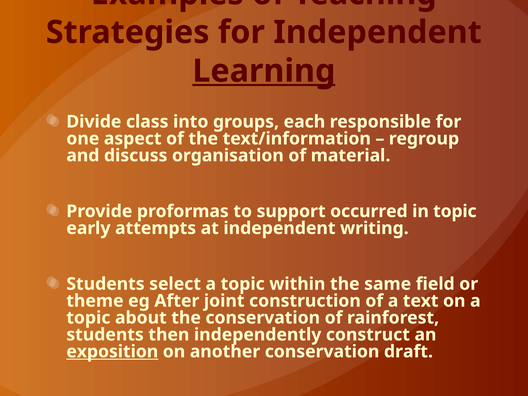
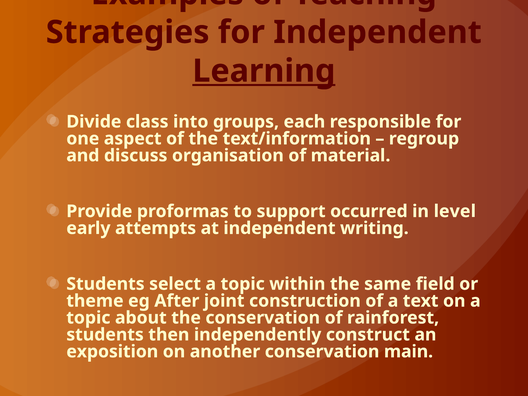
in topic: topic -> level
exposition underline: present -> none
draft: draft -> main
